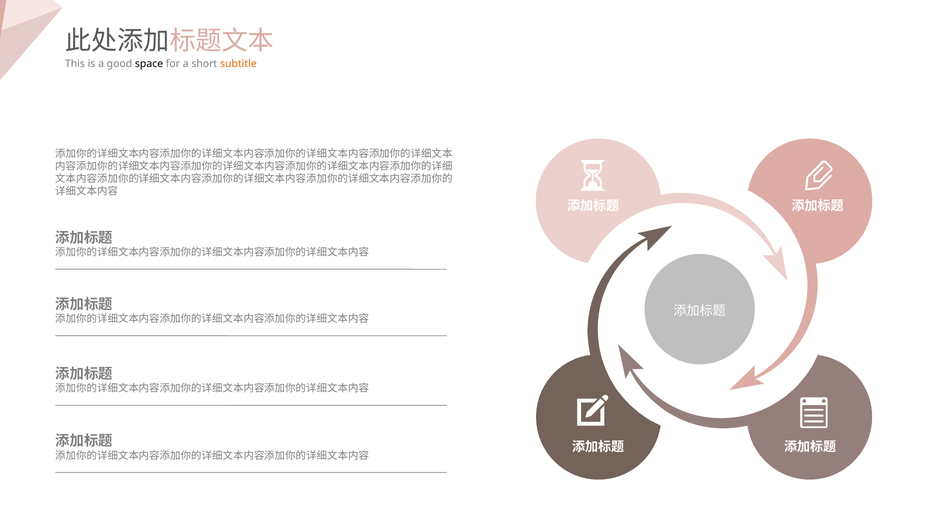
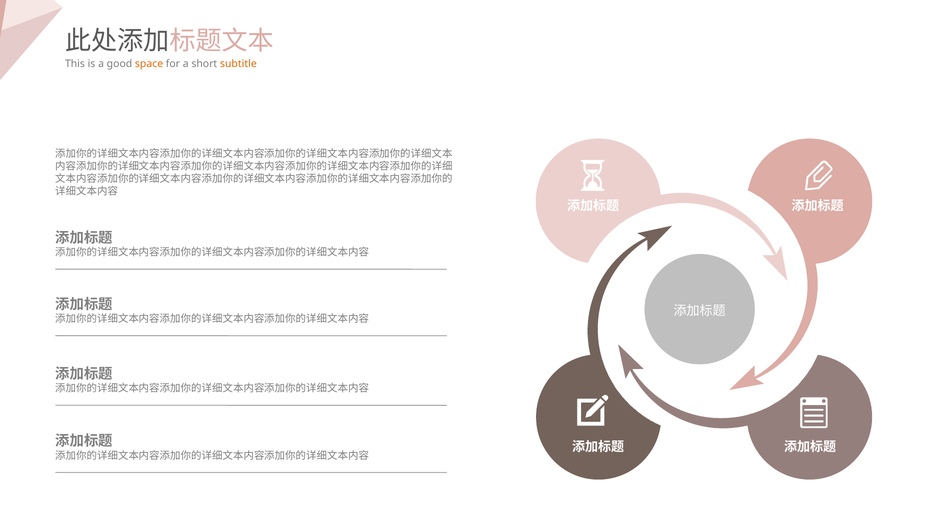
space colour: black -> orange
